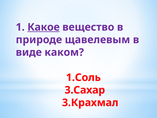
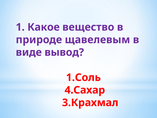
Какое underline: present -> none
каком: каком -> вывод
3.Сахар: 3.Сахар -> 4.Сахар
